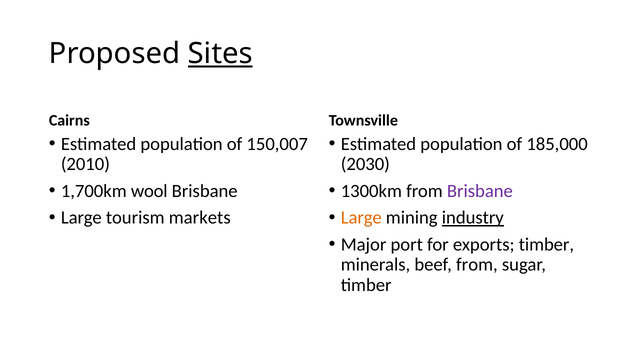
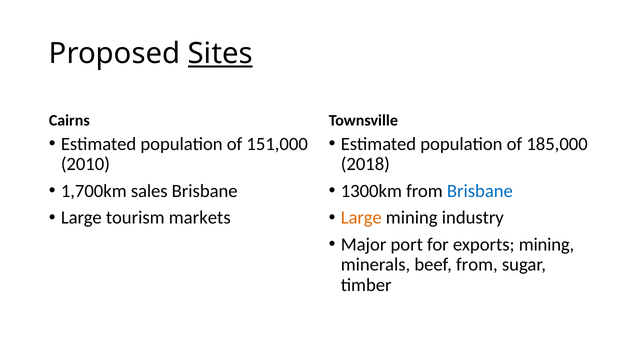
150,007: 150,007 -> 151,000
2030: 2030 -> 2018
wool: wool -> sales
Brisbane at (480, 191) colour: purple -> blue
industry underline: present -> none
exports timber: timber -> mining
